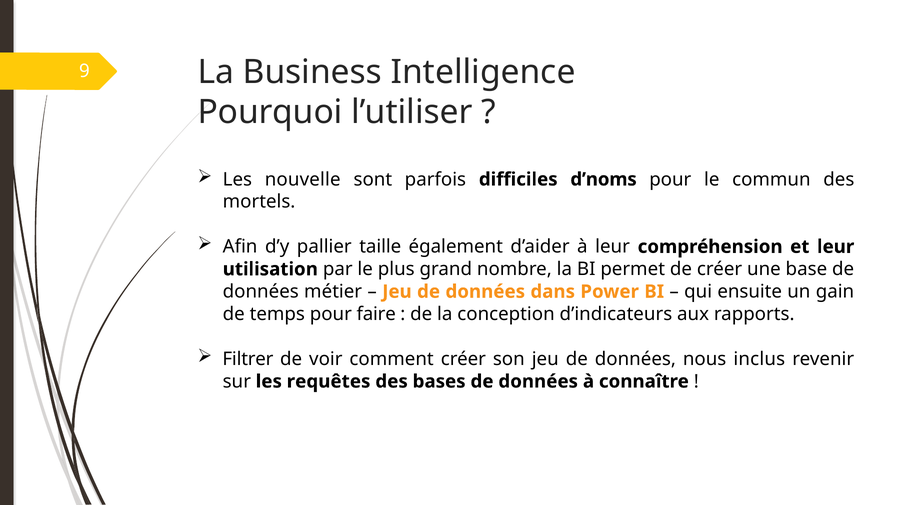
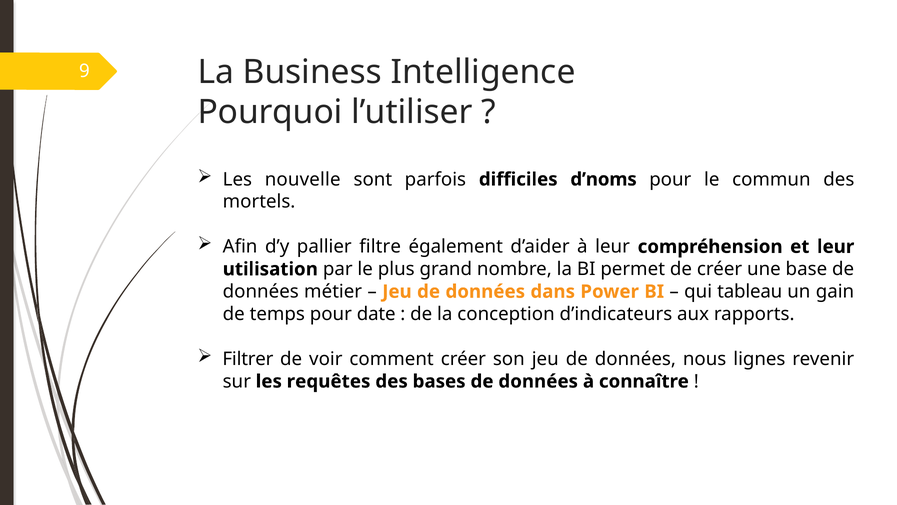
taille: taille -> filtre
ensuite: ensuite -> tableau
faire: faire -> date
inclus: inclus -> lignes
